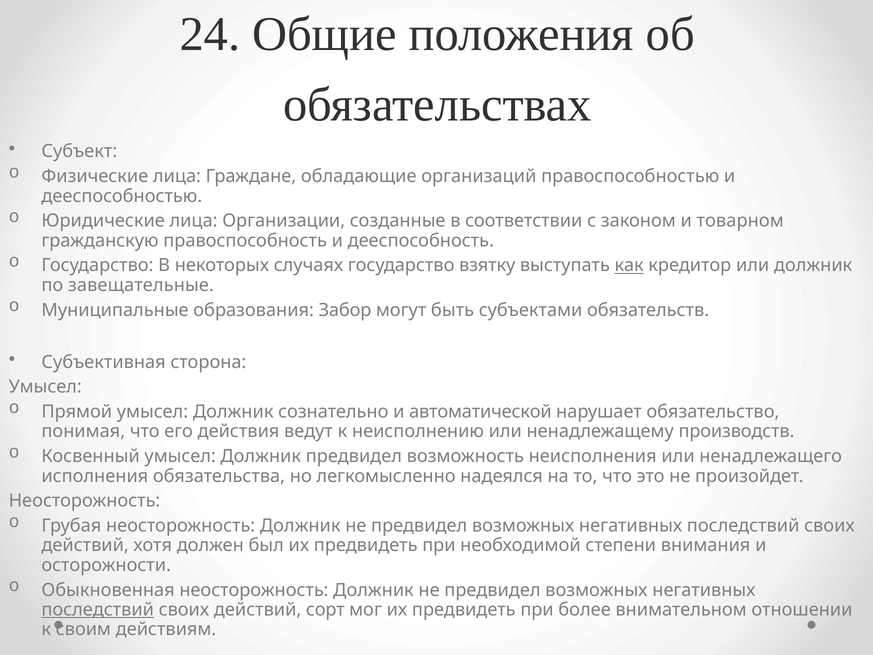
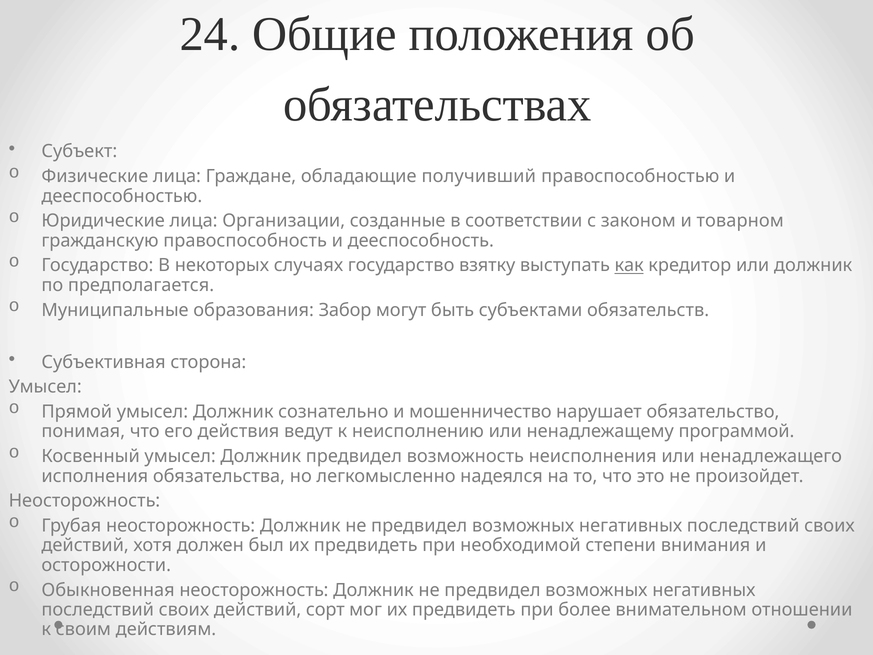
организаций: организаций -> получивший
завещательные: завещательные -> предполагается
автоматической: автоматической -> мошенничество
производств: производств -> программой
последствий at (98, 609) underline: present -> none
